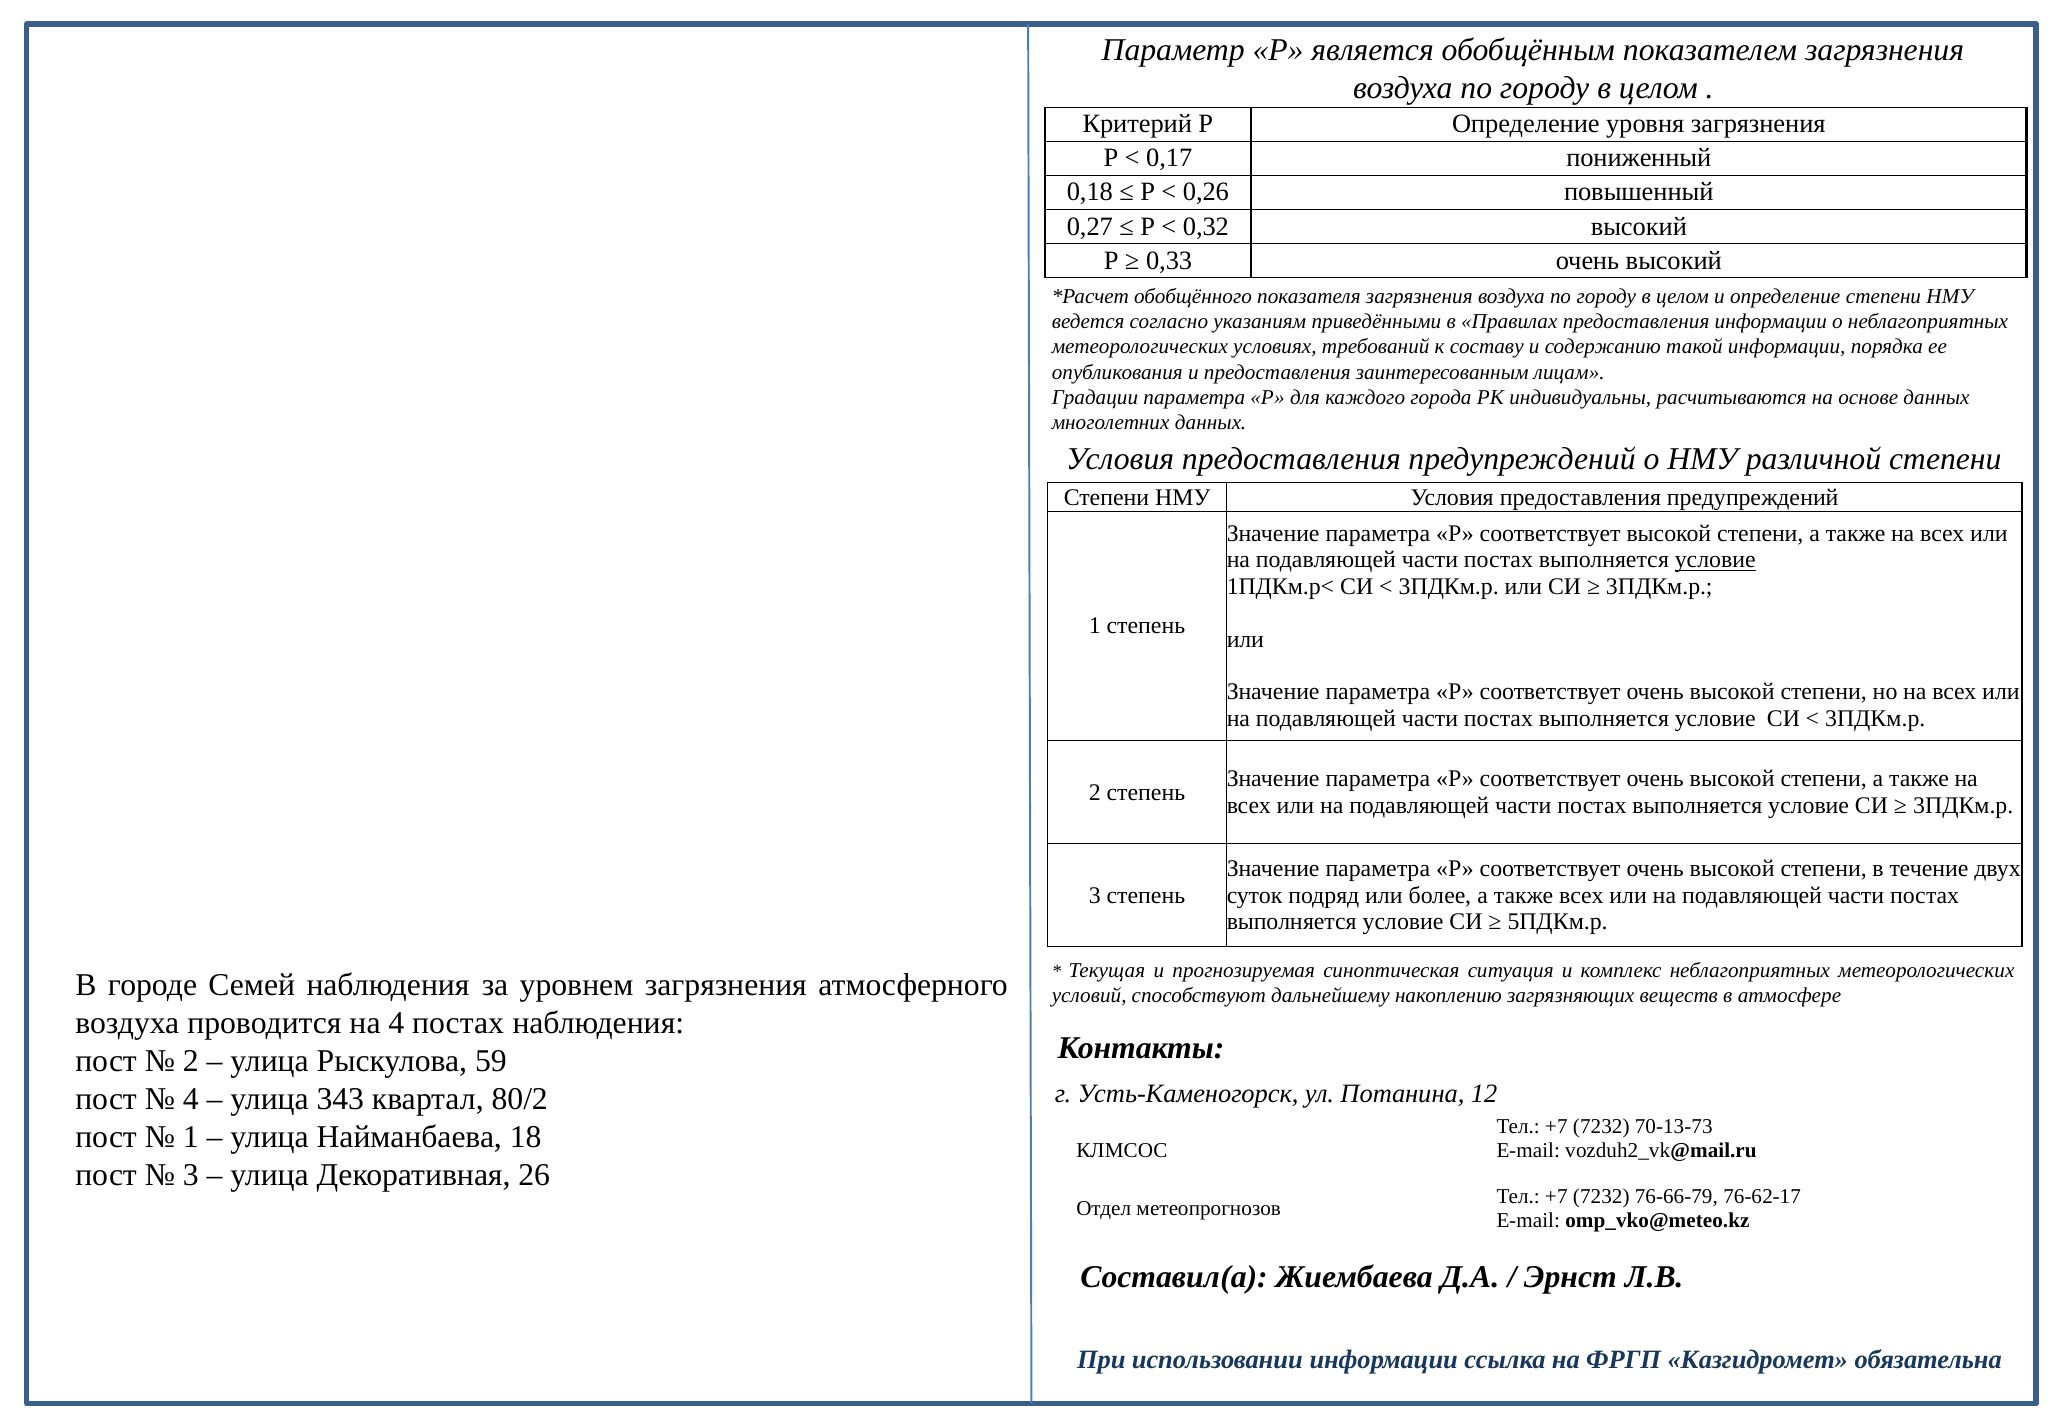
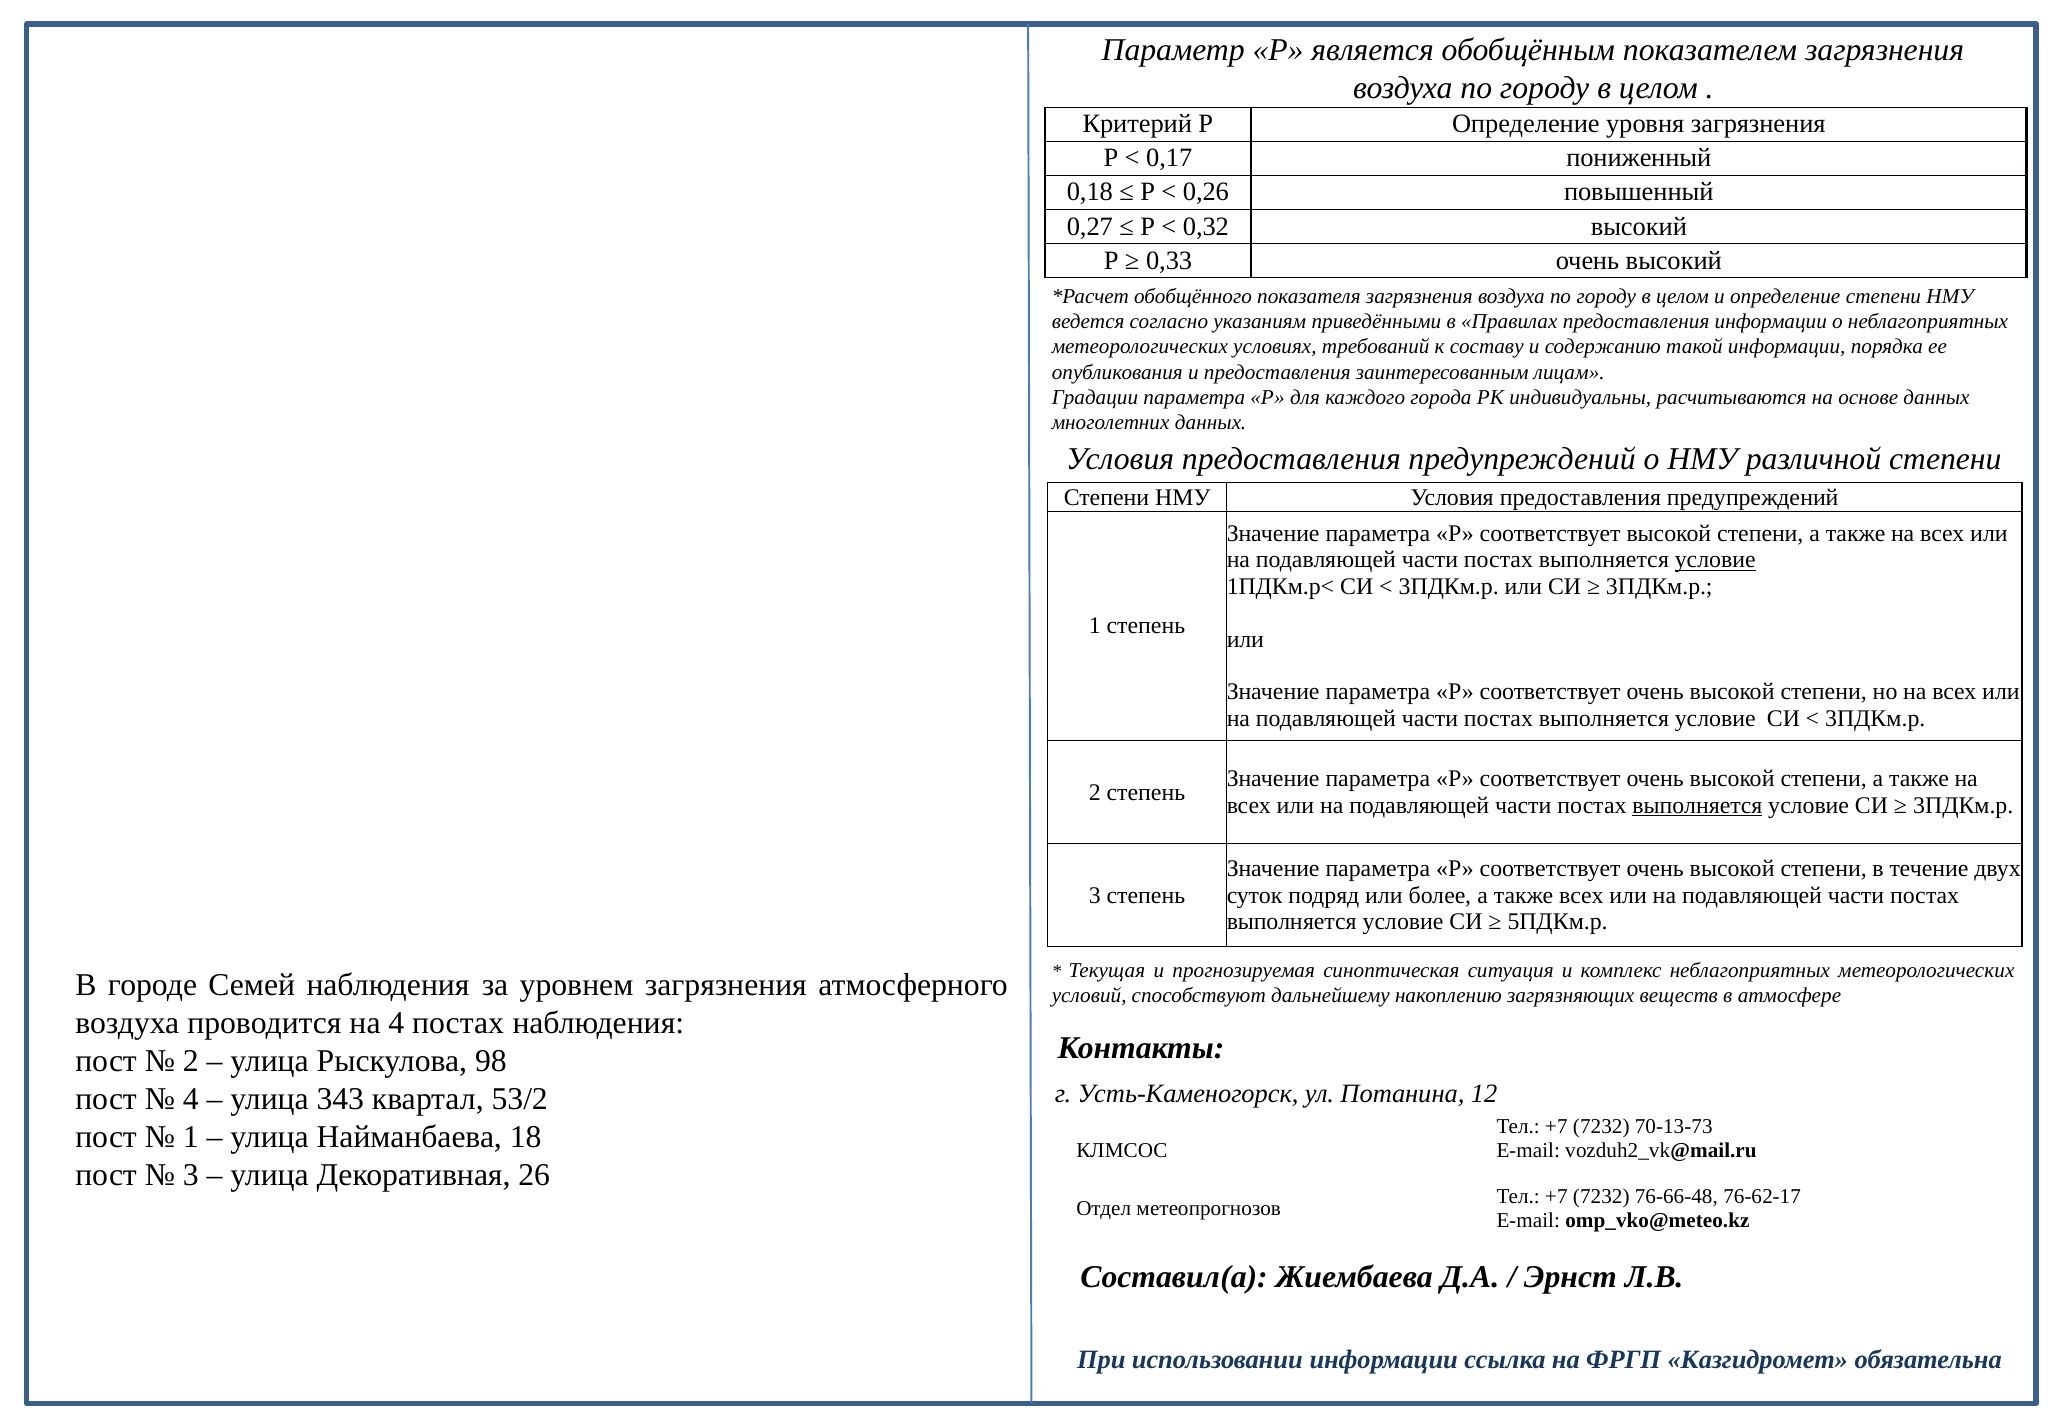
выполняется at (1697, 806) underline: none -> present
59: 59 -> 98
80/2: 80/2 -> 53/2
76-66-79: 76-66-79 -> 76-66-48
